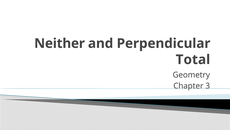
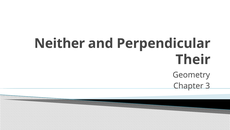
Total: Total -> Their
